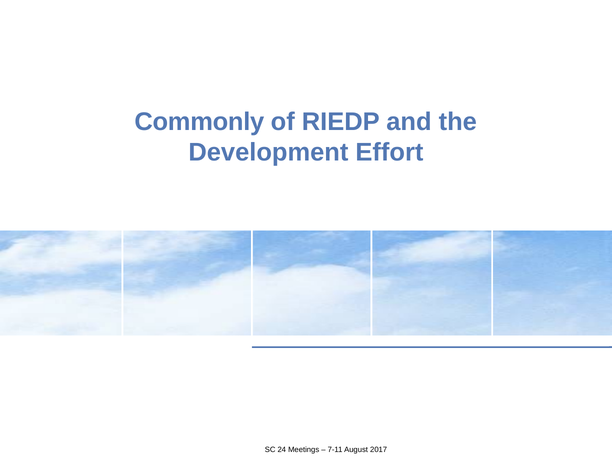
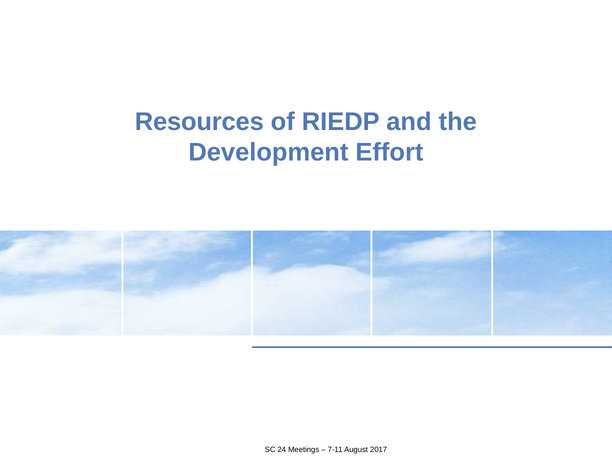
Commonly: Commonly -> Resources
